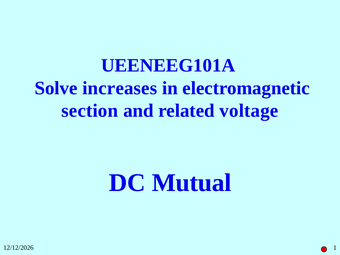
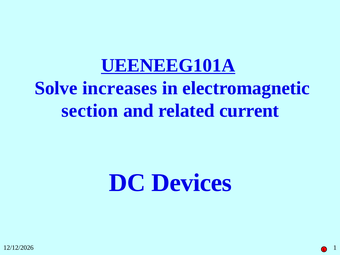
UEENEEG101A underline: none -> present
voltage: voltage -> current
Mutual: Mutual -> Devices
